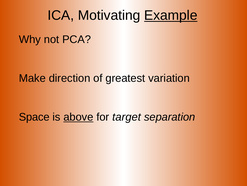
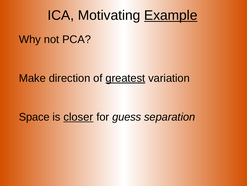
greatest underline: none -> present
above: above -> closer
target: target -> guess
